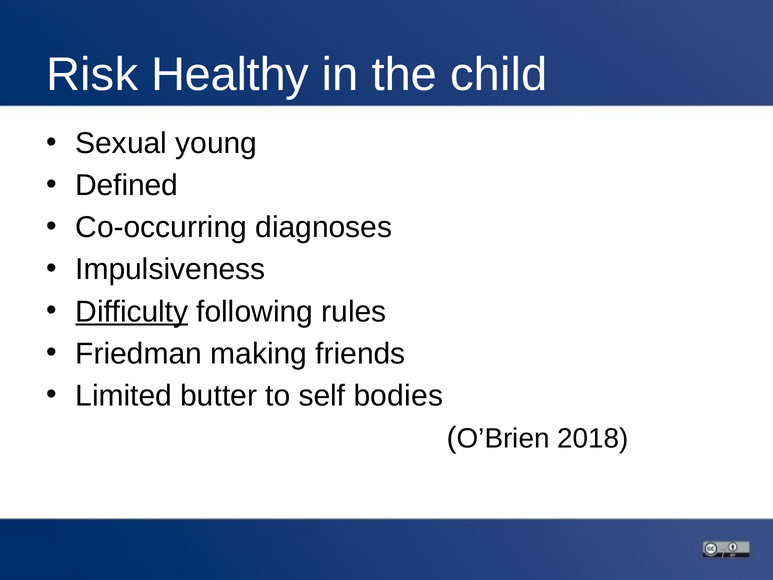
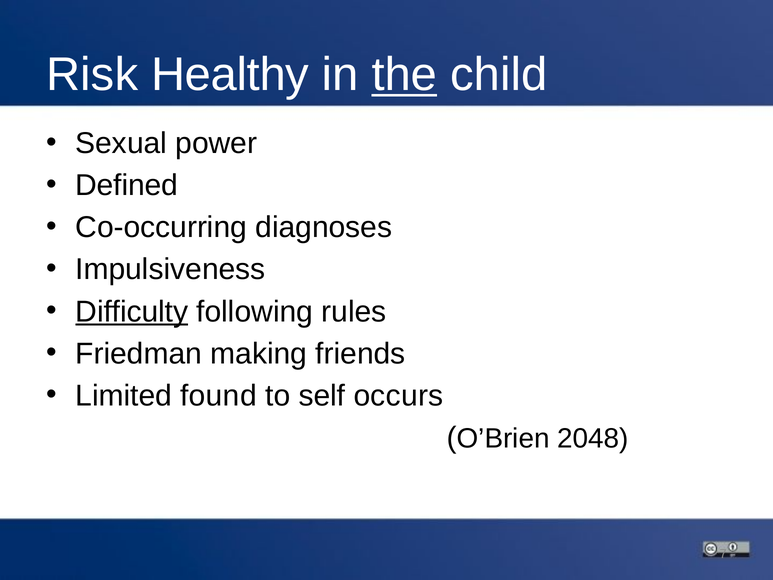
the underline: none -> present
young: young -> power
butter: butter -> found
bodies: bodies -> occurs
2018: 2018 -> 2048
